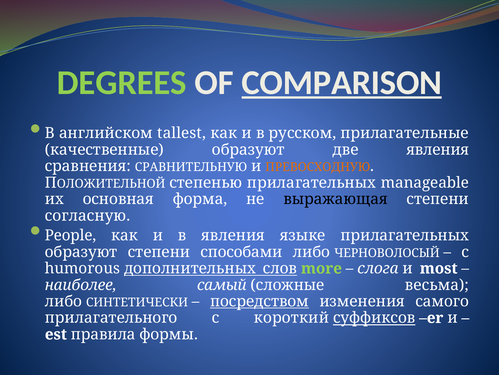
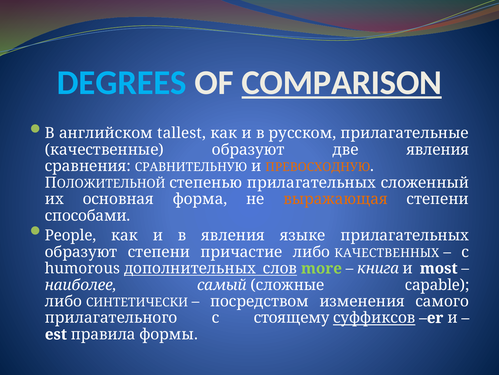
DEGREES colour: light green -> light blue
manageable: manageable -> сложенный
выражающая colour: black -> orange
согласную: согласную -> способами
способами: способами -> причастие
ЧЕРНОВОЛОСЫЙ: ЧЕРНОВОЛОСЫЙ -> КАЧЕСТВЕННЫХ
слога: слога -> книга
весьма: весьма -> capable
посредством underline: present -> none
короткий: короткий -> стоящему
